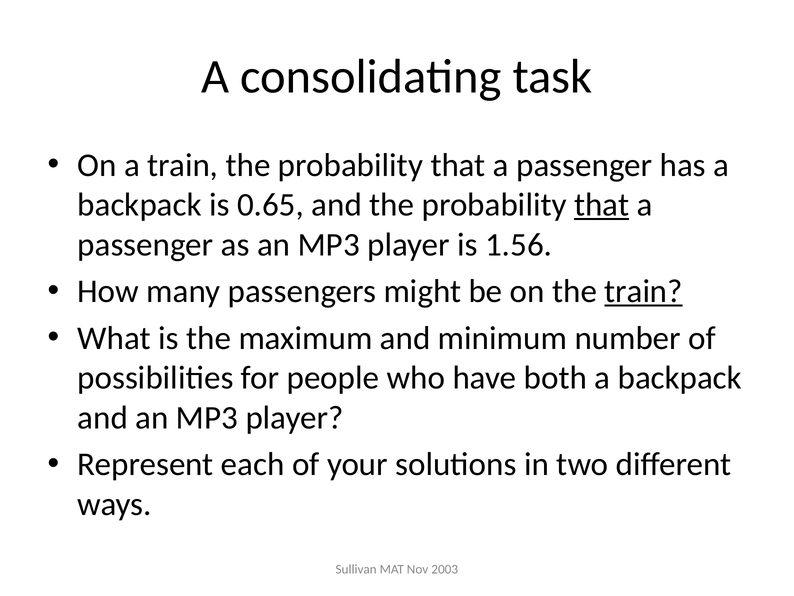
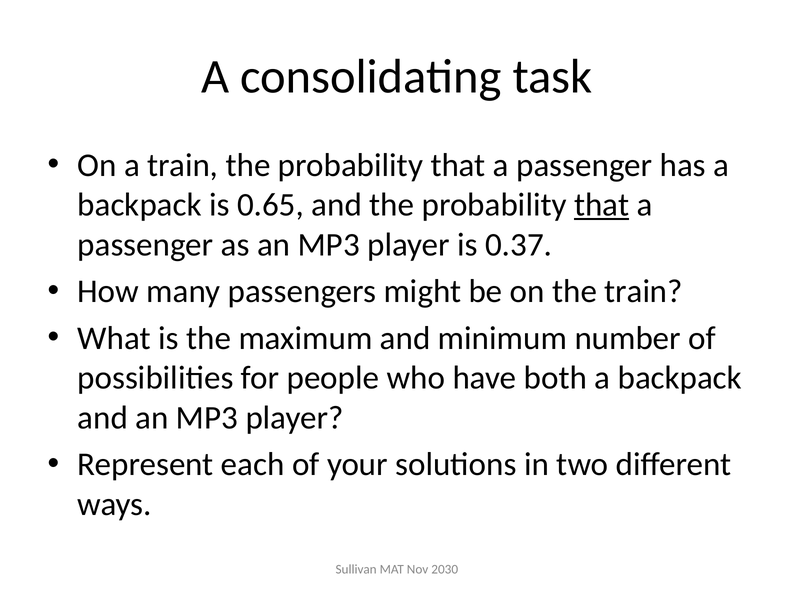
1.56: 1.56 -> 0.37
train at (644, 291) underline: present -> none
2003: 2003 -> 2030
